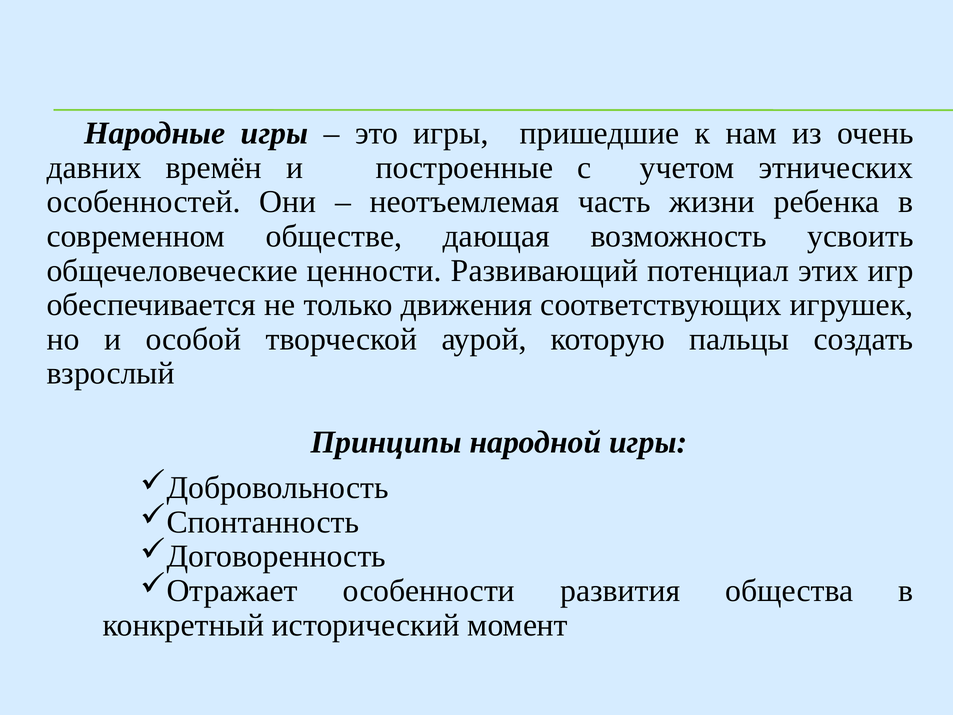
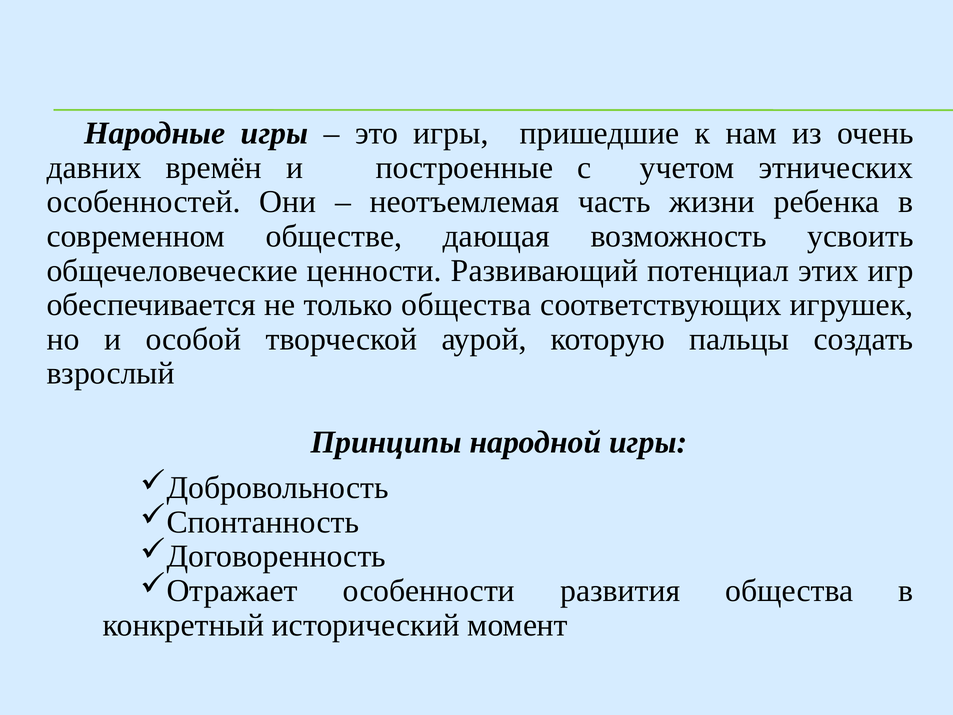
только движения: движения -> общества
